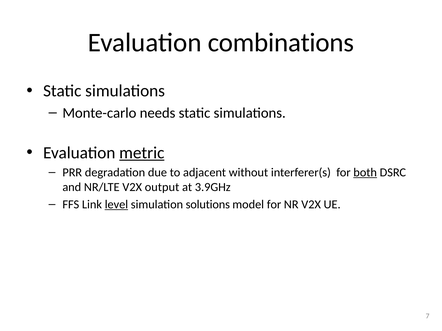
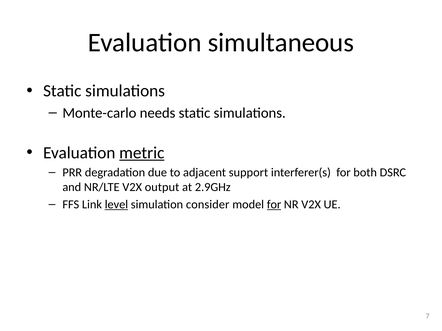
combinations: combinations -> simultaneous
without: without -> support
both underline: present -> none
3.9GHz: 3.9GHz -> 2.9GHz
solutions: solutions -> consider
for at (274, 205) underline: none -> present
